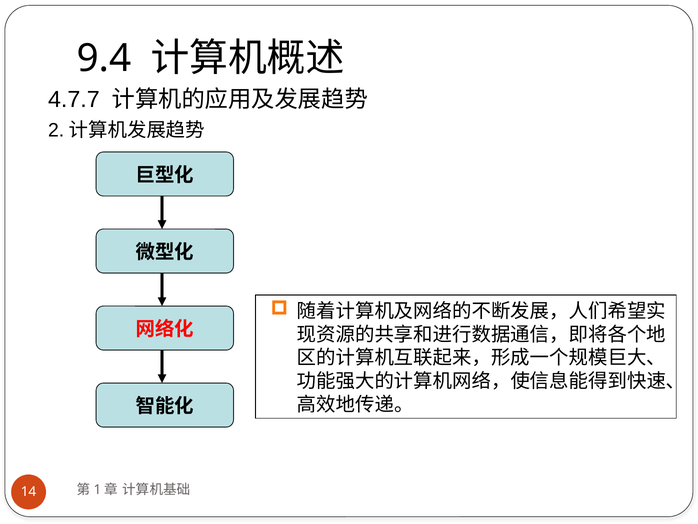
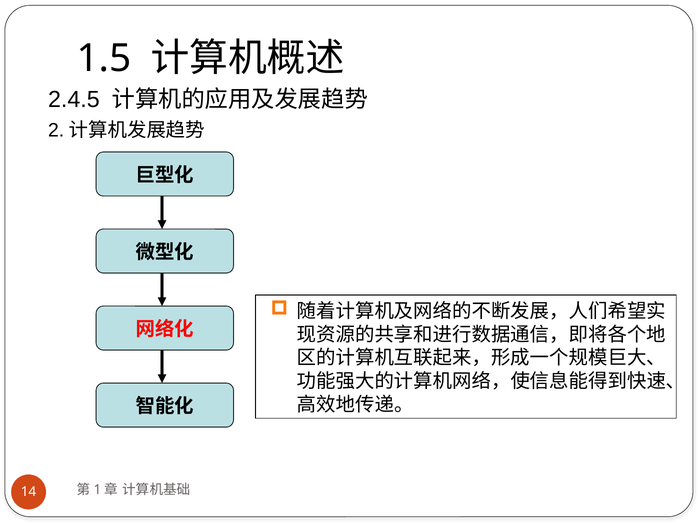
9.4: 9.4 -> 1.5
4.7.7: 4.7.7 -> 2.4.5
